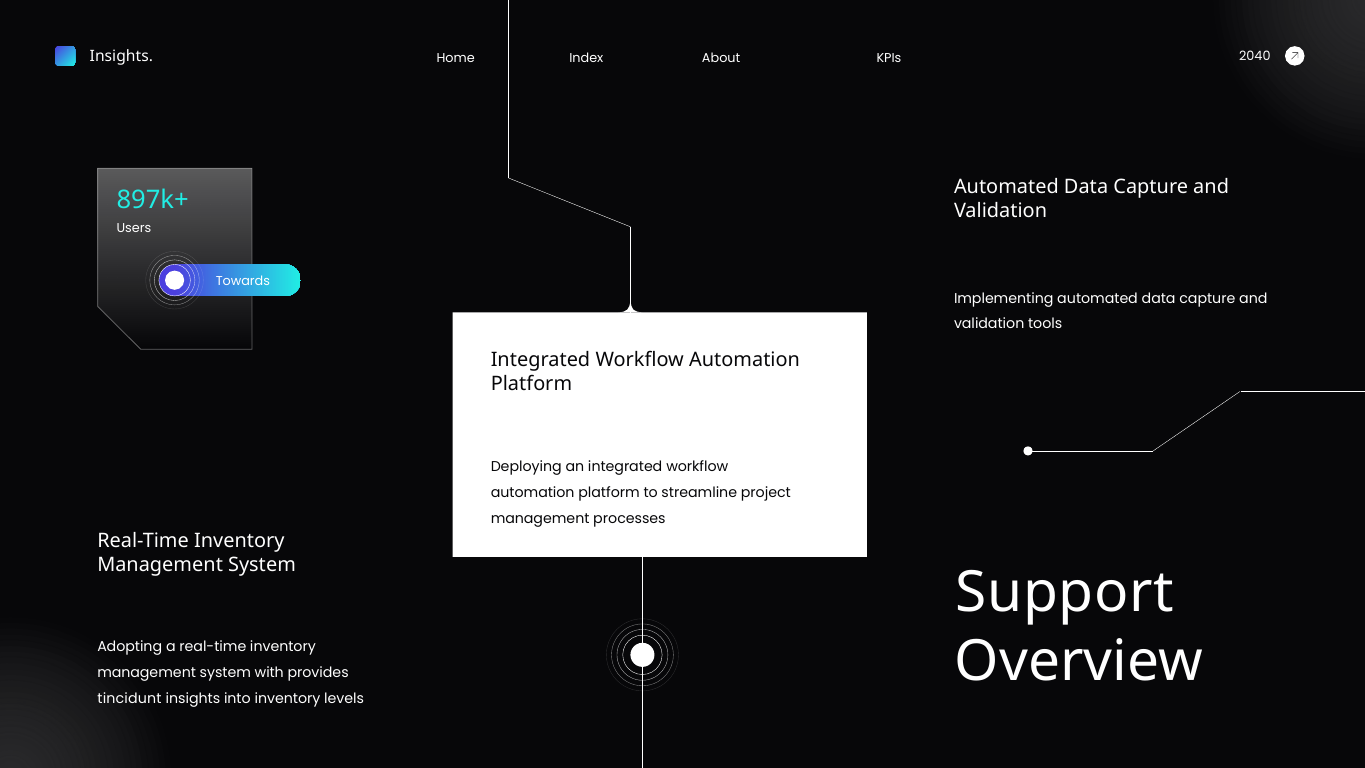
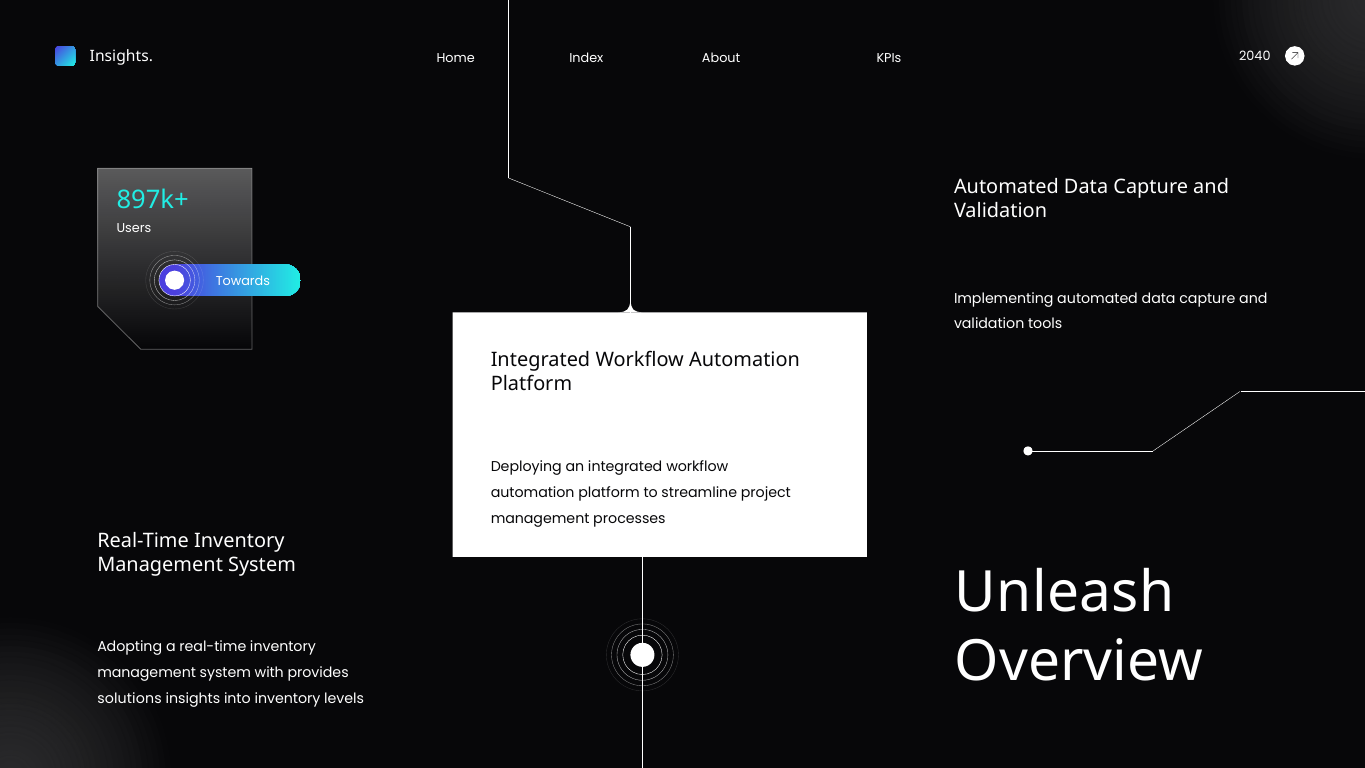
Support: Support -> Unleash
tincidunt: tincidunt -> solutions
